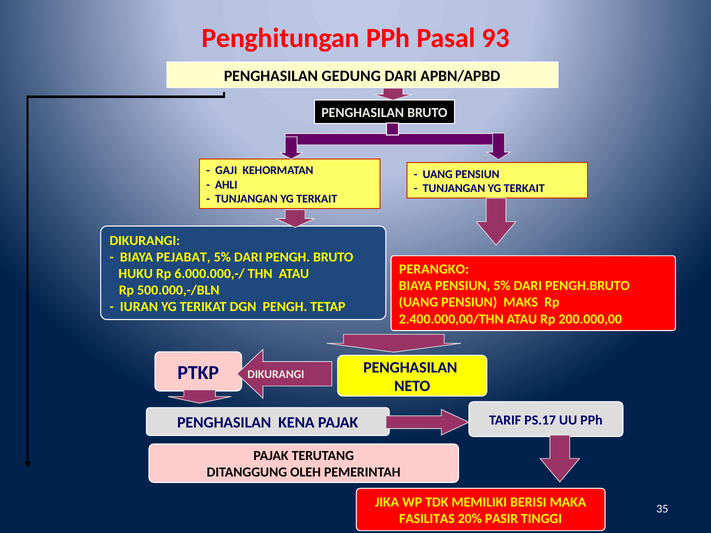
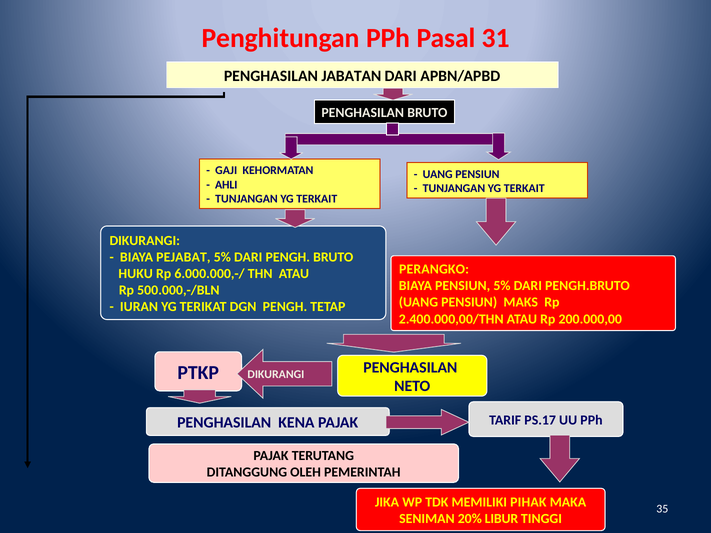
93: 93 -> 31
GEDUNG: GEDUNG -> JABATAN
BERISI: BERISI -> PIHAK
FASILITAS: FASILITAS -> SENIMAN
PASIR: PASIR -> LIBUR
